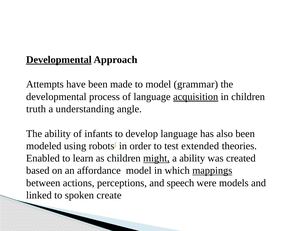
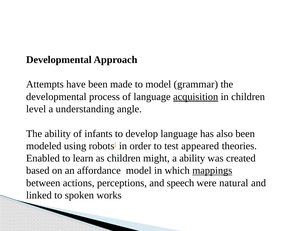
Developmental at (59, 60) underline: present -> none
truth: truth -> level
extended: extended -> appeared
might underline: present -> none
models: models -> natural
create: create -> works
